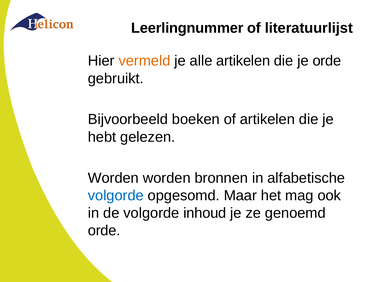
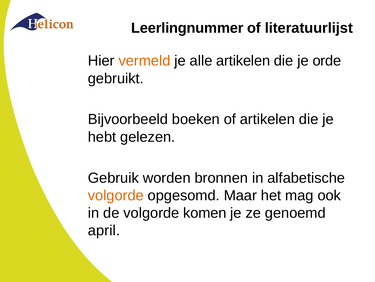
Worden at (113, 177): Worden -> Gebruik
volgorde at (116, 195) colour: blue -> orange
inhoud: inhoud -> komen
orde at (104, 230): orde -> april
